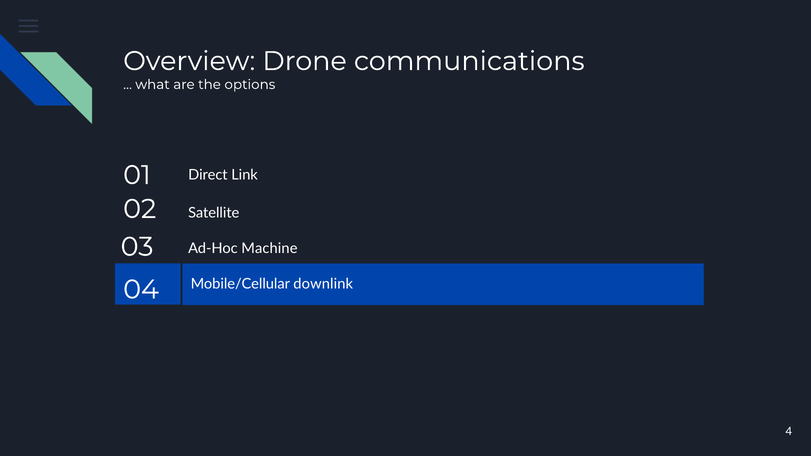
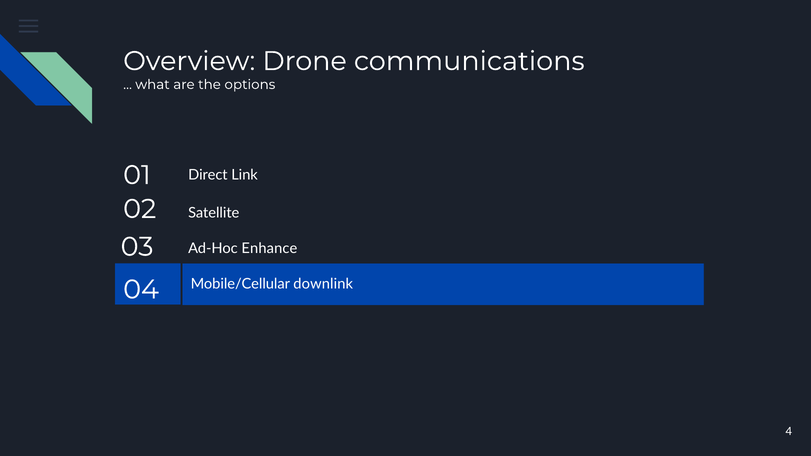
Machine: Machine -> Enhance
